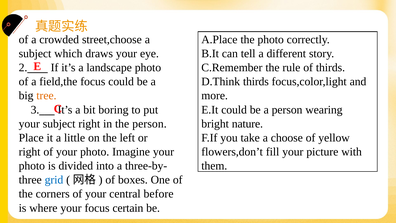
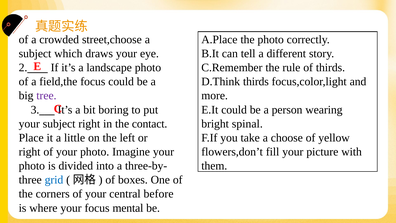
tree colour: orange -> purple
the person: person -> contact
nature: nature -> spinal
certain: certain -> mental
